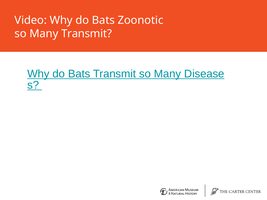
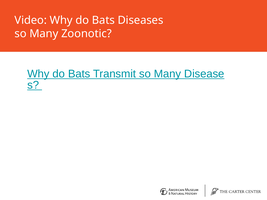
Zoonotic: Zoonotic -> Diseases
Many Transmit: Transmit -> Zoonotic
